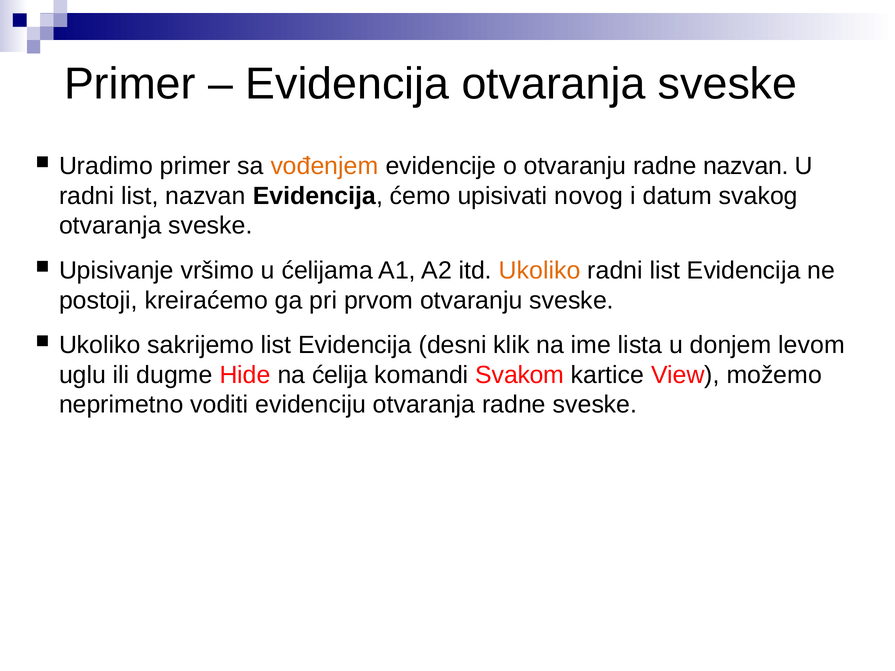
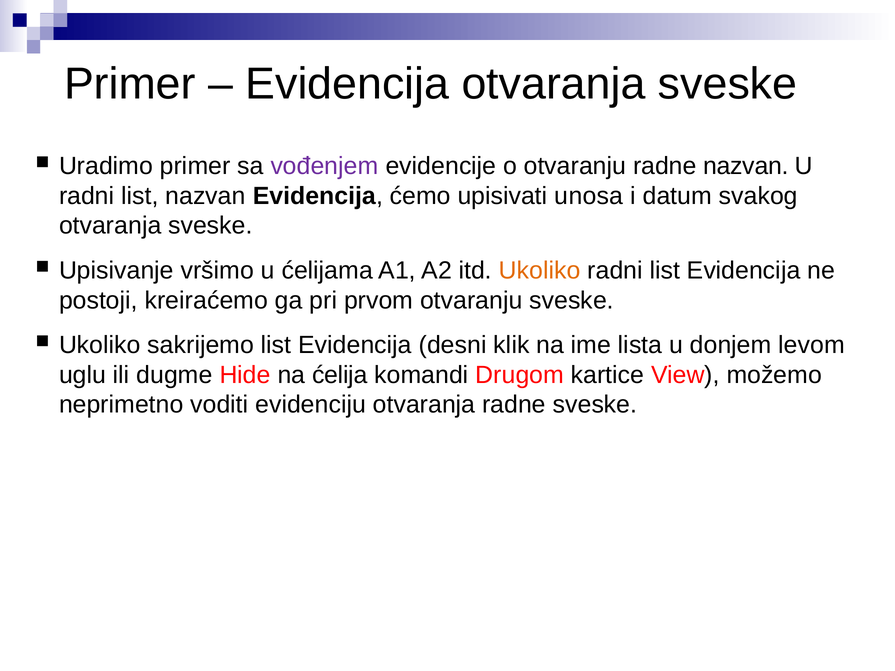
vođenjem colour: orange -> purple
novog: novog -> unosa
Svakom: Svakom -> Drugom
